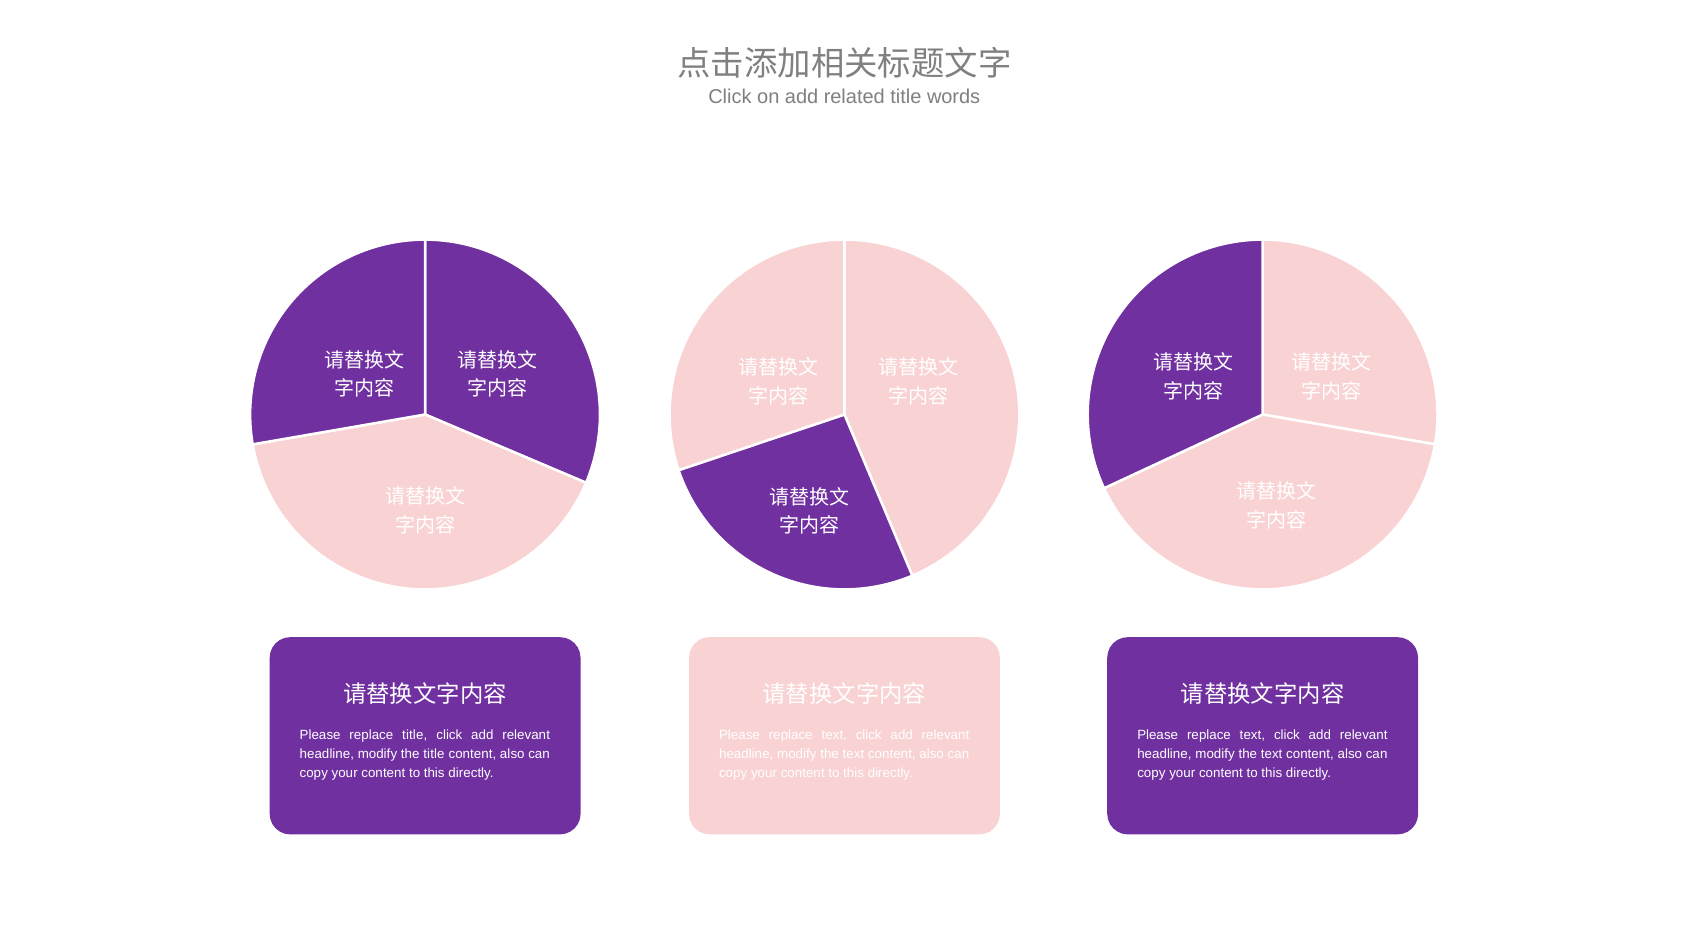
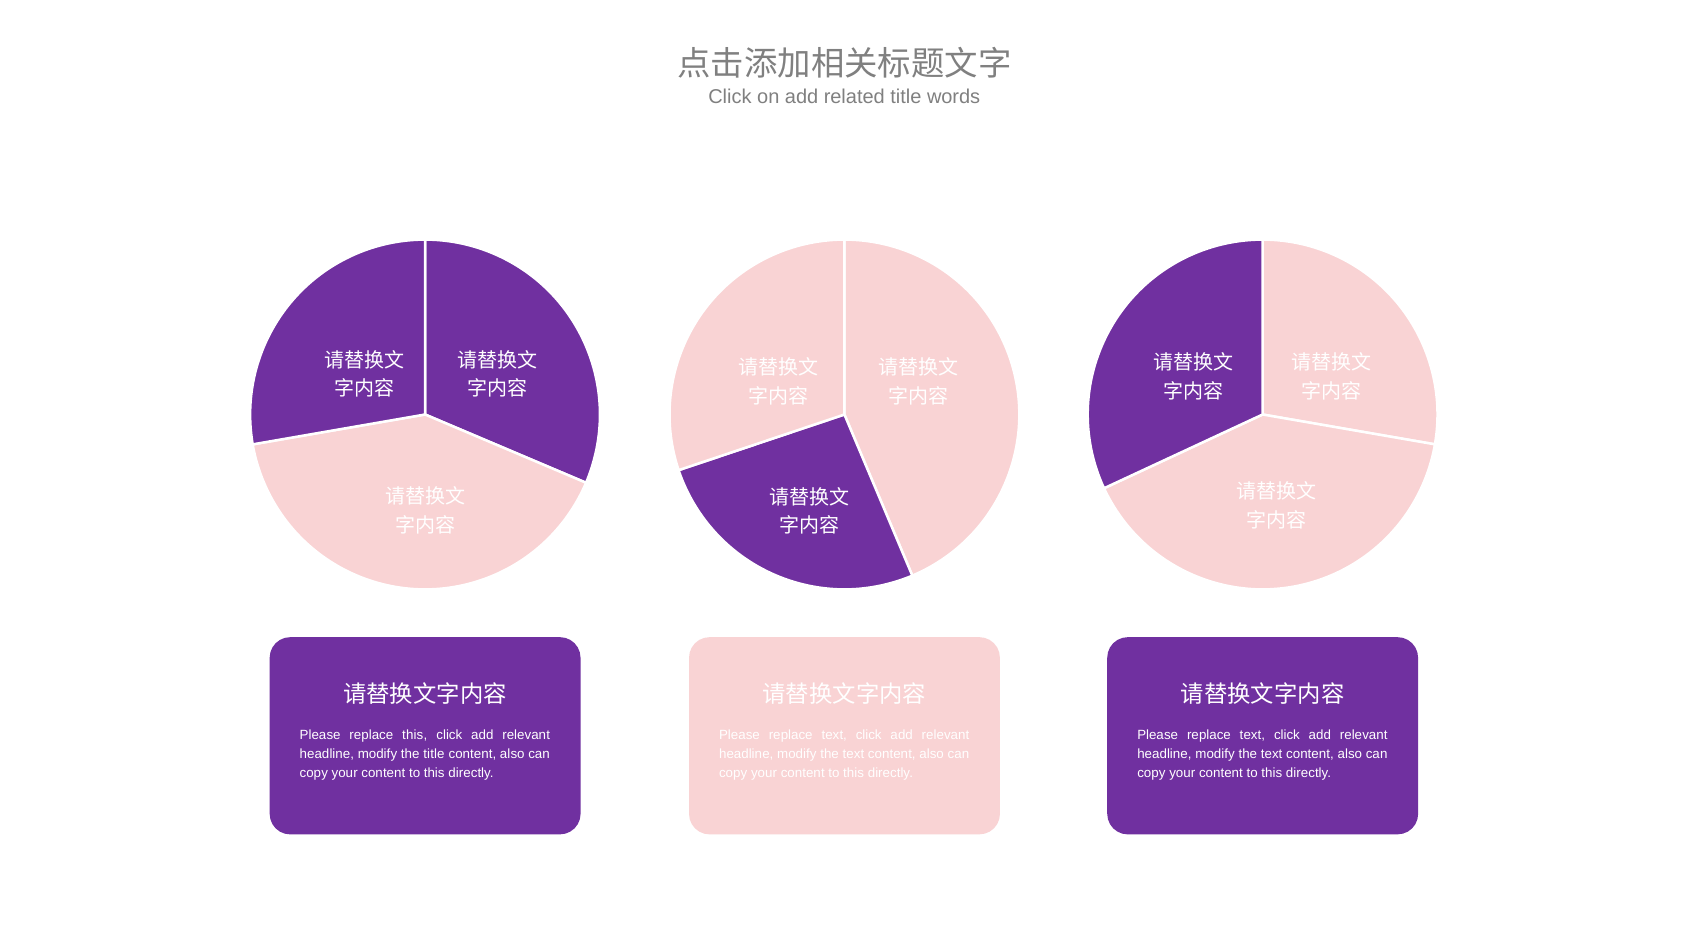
replace title: title -> this
